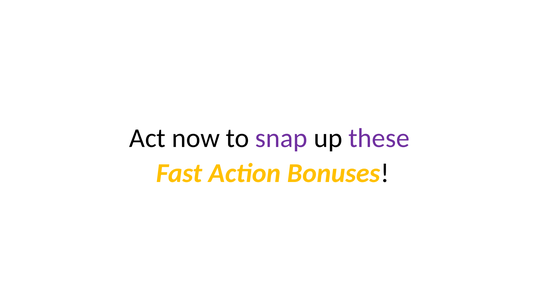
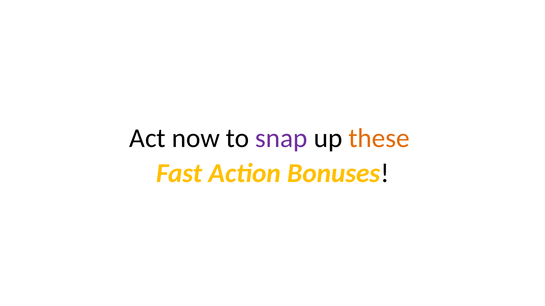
these colour: purple -> orange
